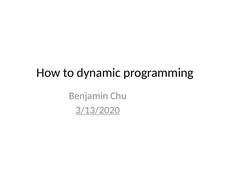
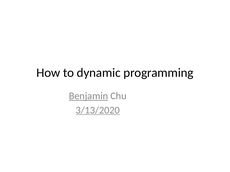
Benjamin underline: none -> present
